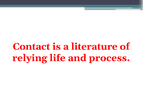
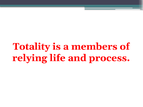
Contact: Contact -> Totality
literature: literature -> members
